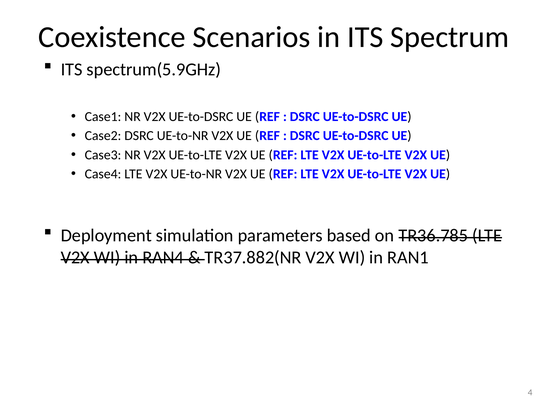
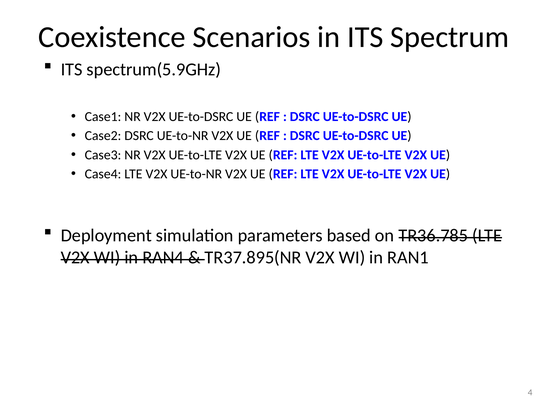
TR37.882(NR: TR37.882(NR -> TR37.895(NR
